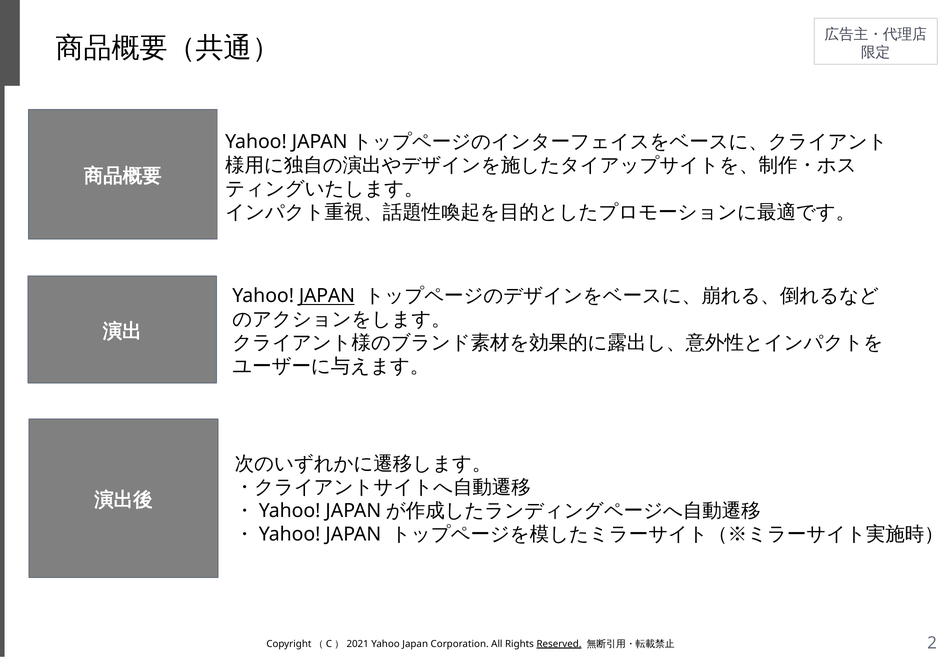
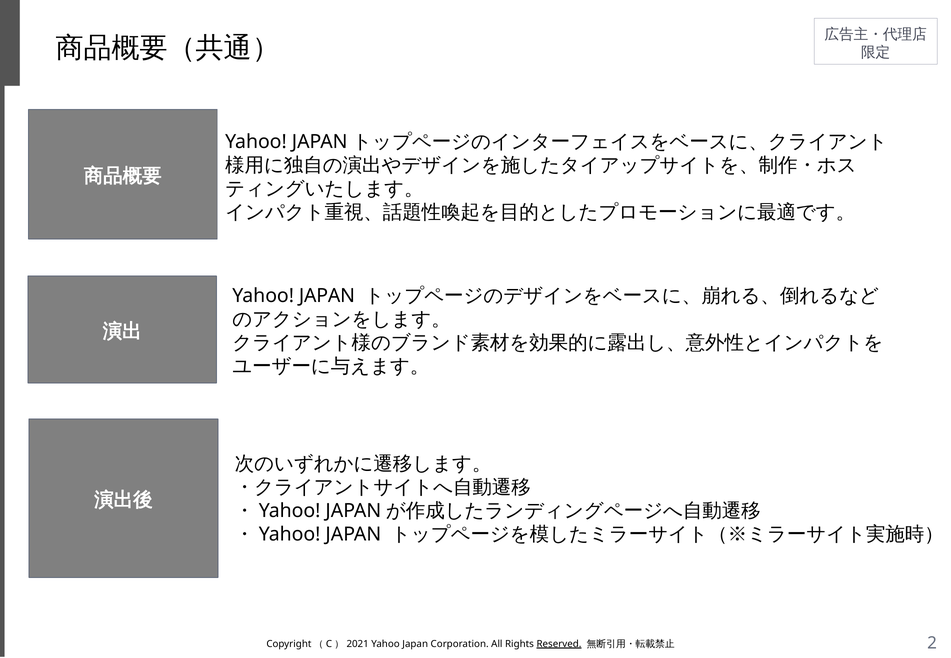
JAPAN at (327, 296) underline: present -> none
